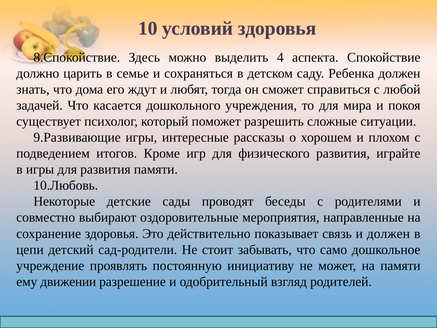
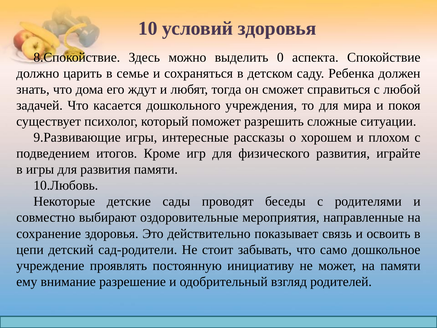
4: 4 -> 0
и должен: должен -> освоить
движении: движении -> внимание
